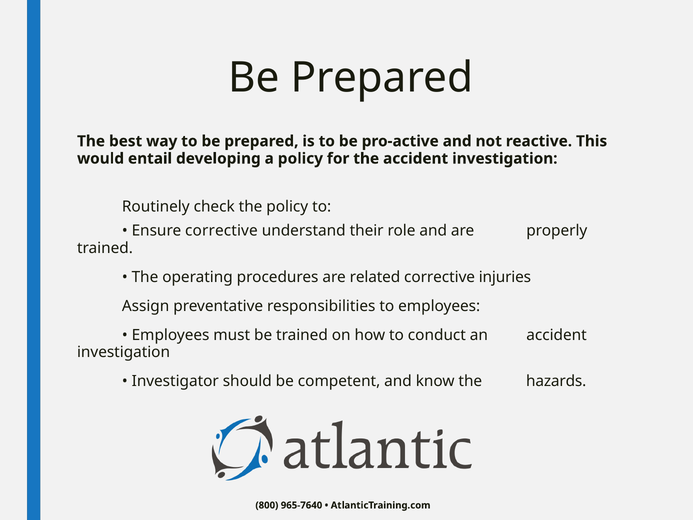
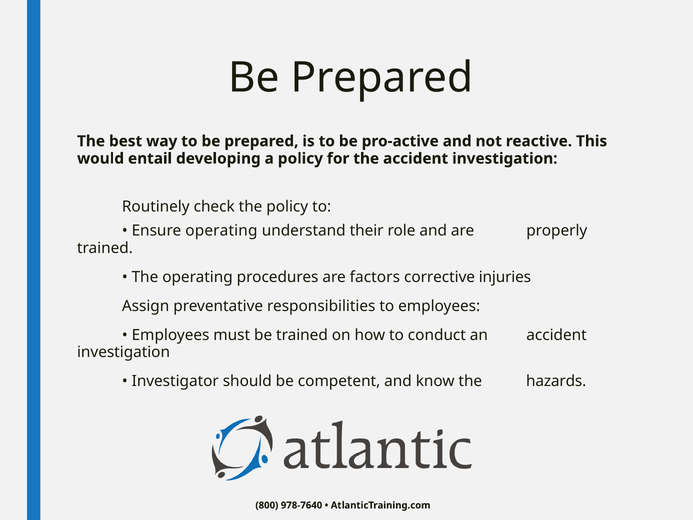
Ensure corrective: corrective -> operating
related: related -> factors
965-7640: 965-7640 -> 978-7640
